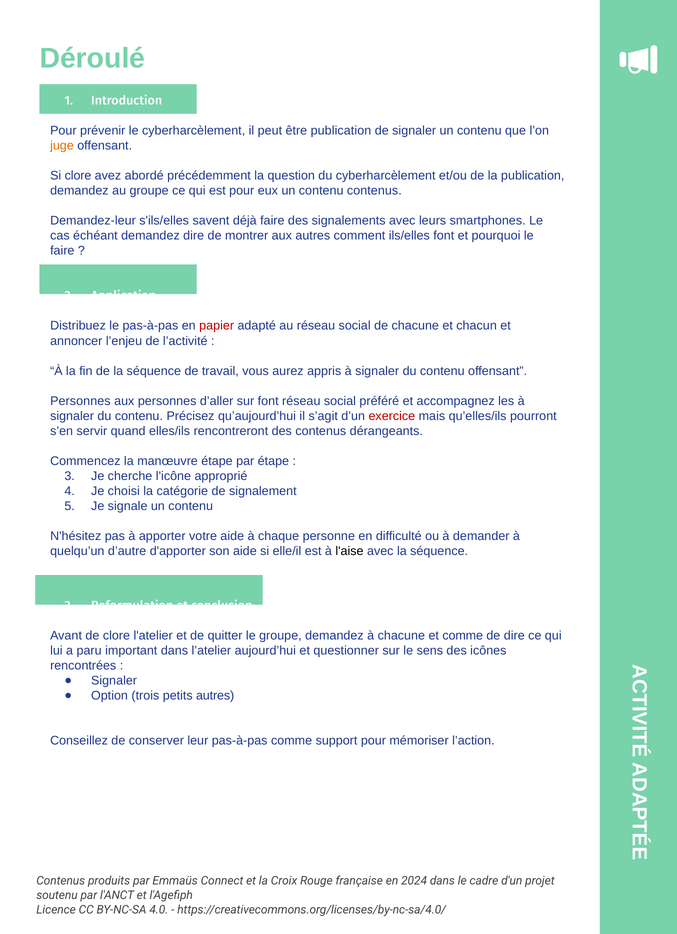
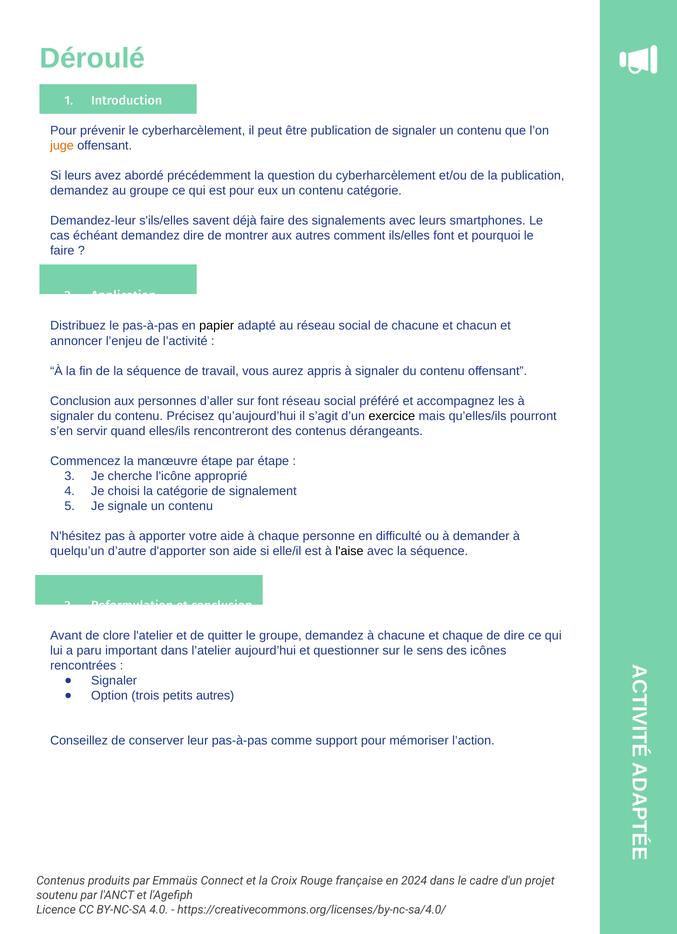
Si clore: clore -> leurs
contenu contenus: contenus -> catégorie
papier colour: red -> black
Personnes at (80, 401): Personnes -> Conclusion
exercice colour: red -> black
et comme: comme -> chaque
